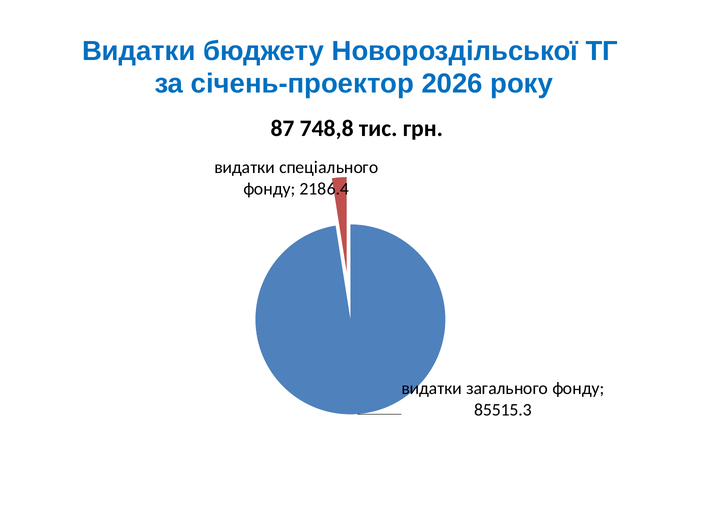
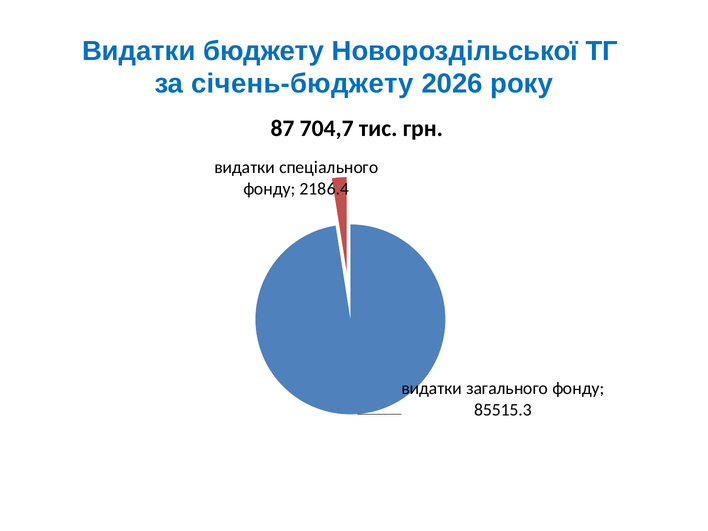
січень-проектор: січень-проектор -> січень-бюджету
748,8: 748,8 -> 704,7
